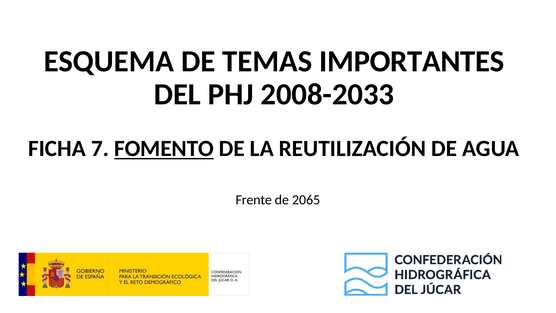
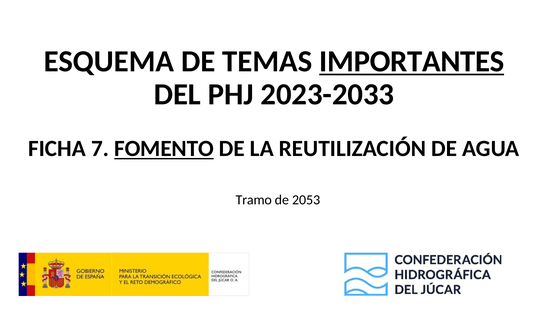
IMPORTANTES underline: none -> present
2008-2033: 2008-2033 -> 2023-2033
Frente: Frente -> Tramo
2065: 2065 -> 2053
